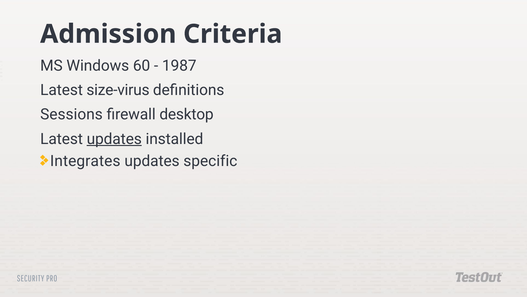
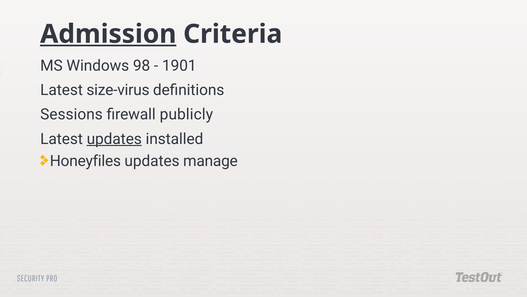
Admission underline: none -> present
60: 60 -> 98
1987: 1987 -> 1901
desktop: desktop -> publicly
Integrates: Integrates -> Honeyfiles
specific: specific -> manage
